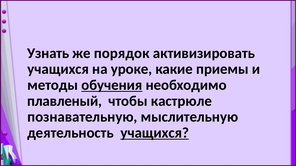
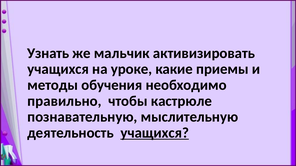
порядок: порядок -> мальчик
обучения underline: present -> none
плавленый: плавленый -> правильно
